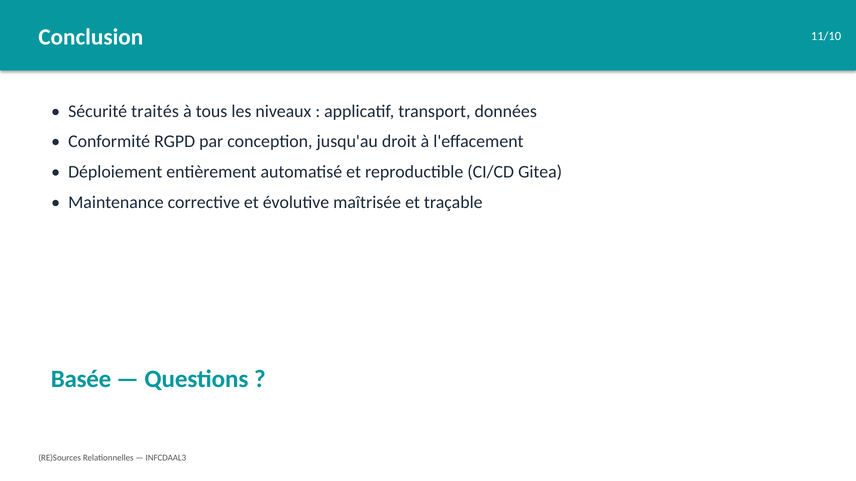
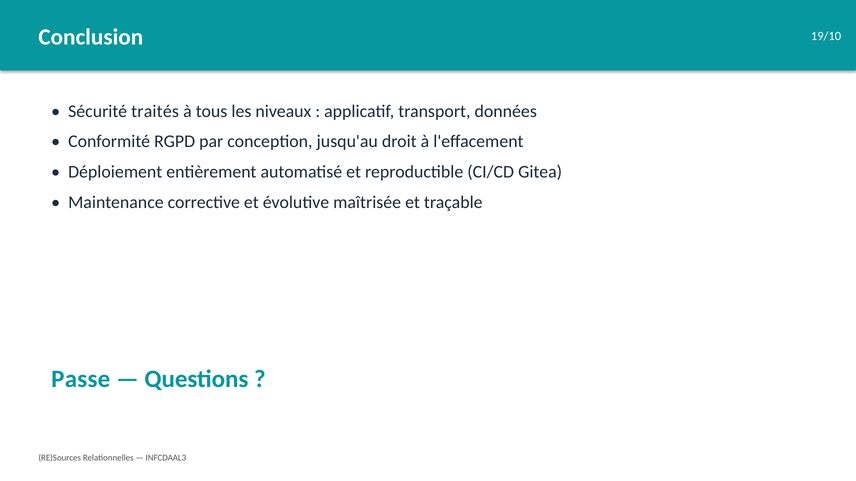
11/10: 11/10 -> 19/10
Basée: Basée -> Passe
